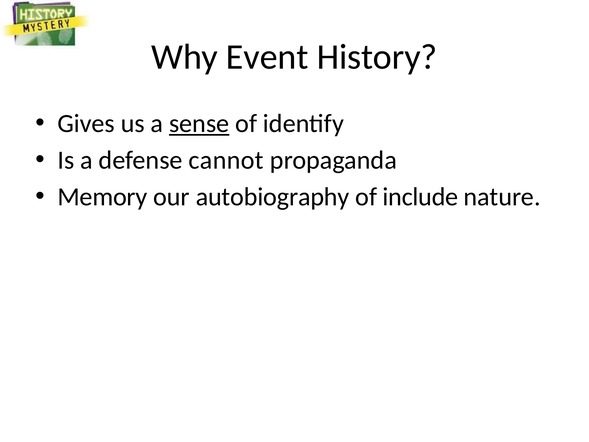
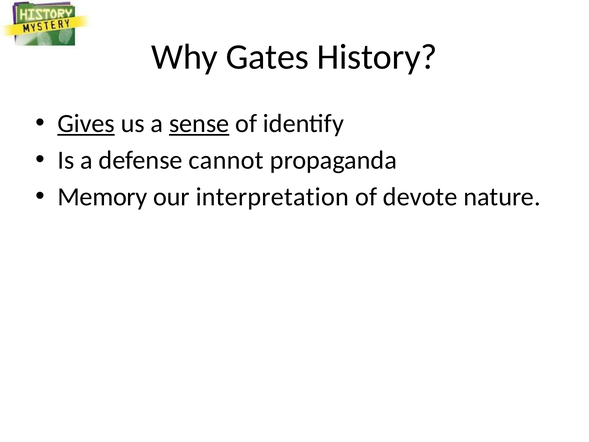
Event: Event -> Gates
Gives underline: none -> present
autobiography: autobiography -> interpretation
include: include -> devote
